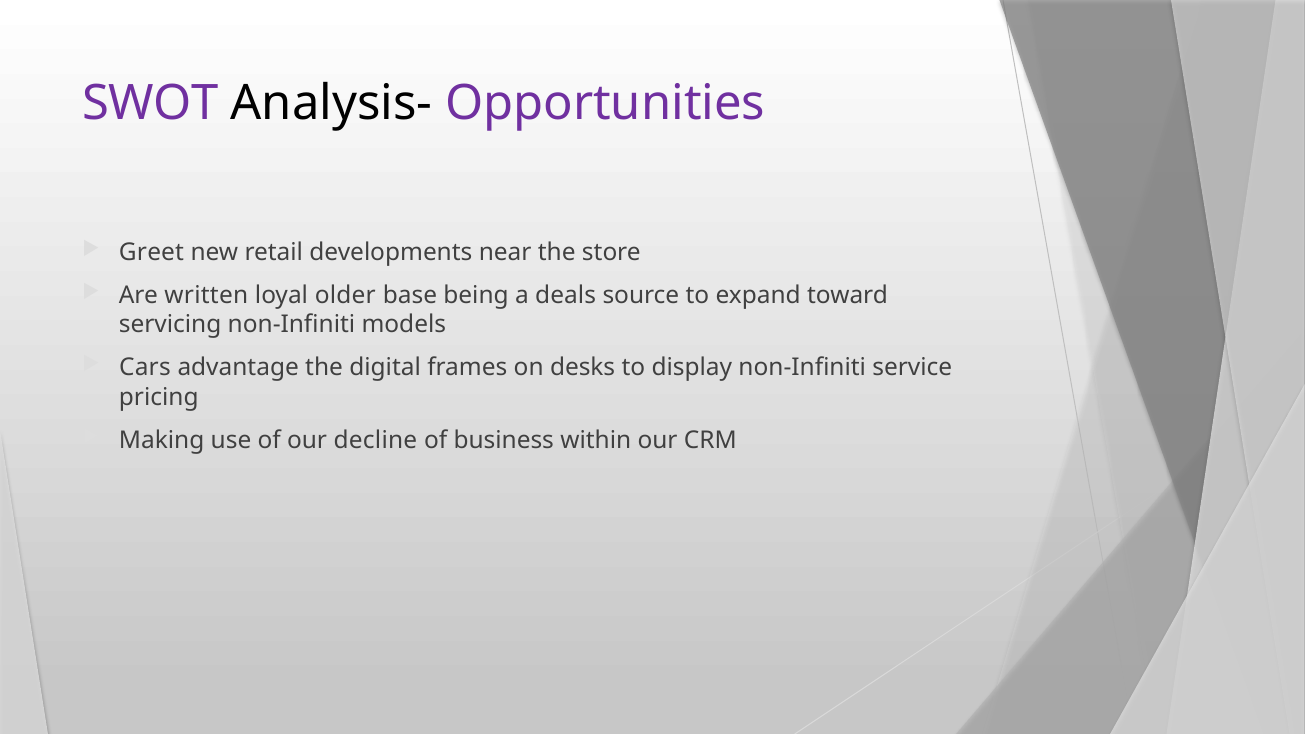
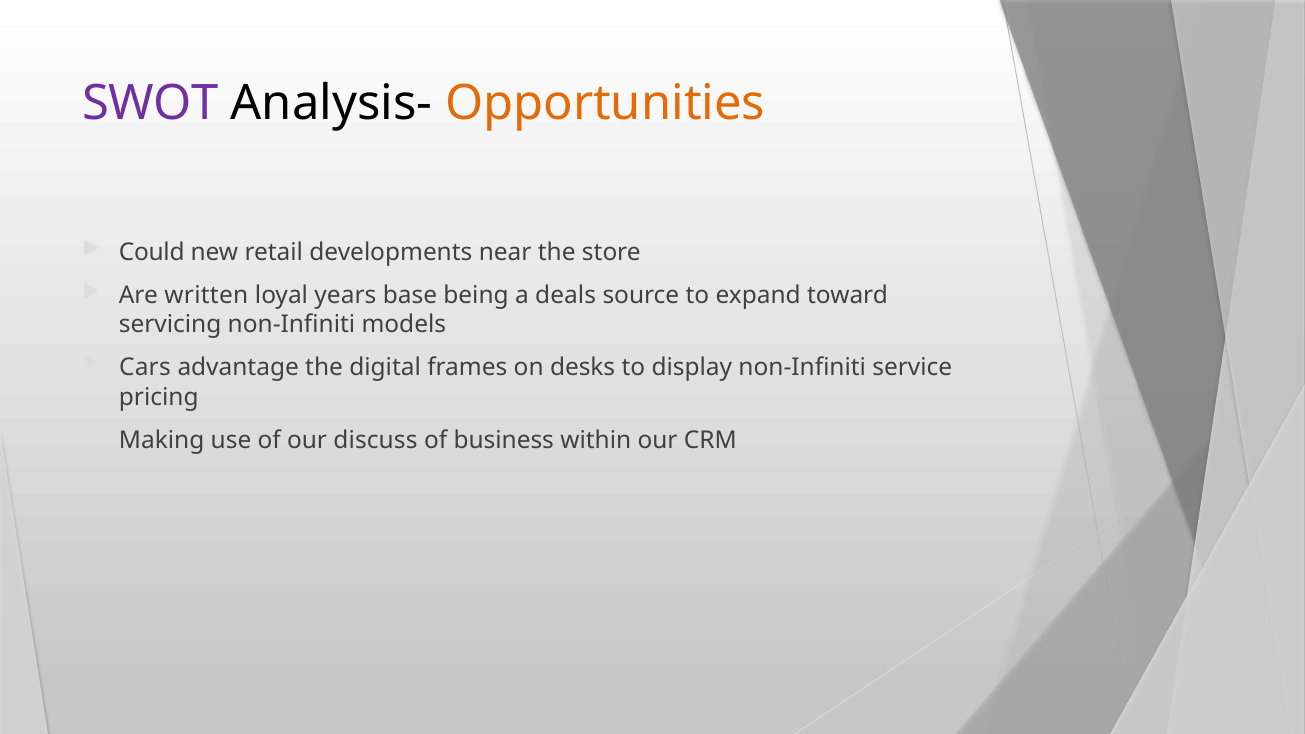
Opportunities colour: purple -> orange
Greet: Greet -> Could
older: older -> years
decline: decline -> discuss
